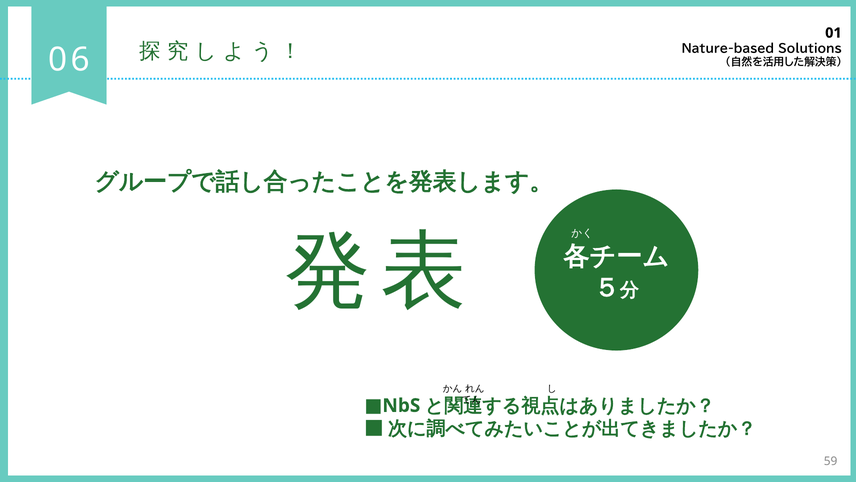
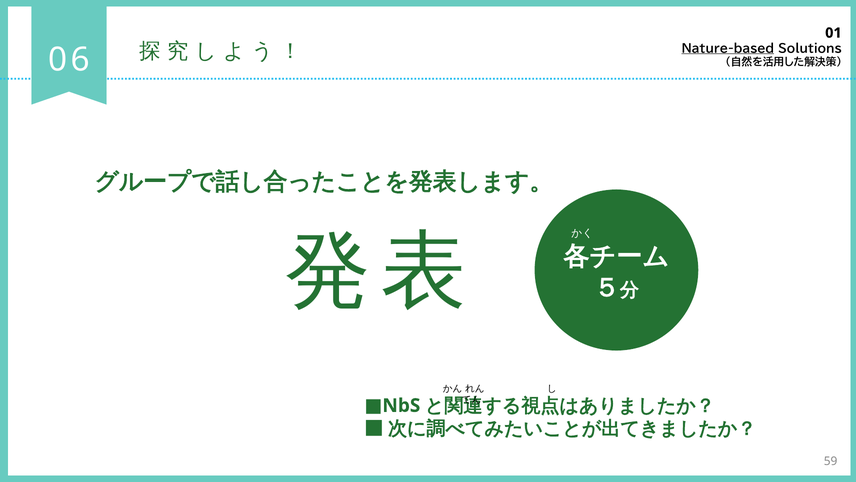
Nature-based underline: none -> present
